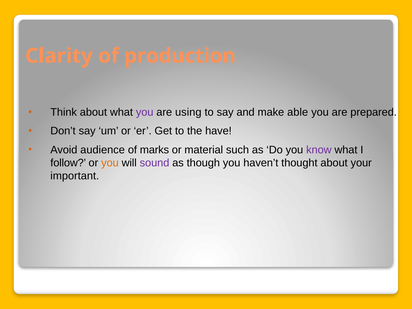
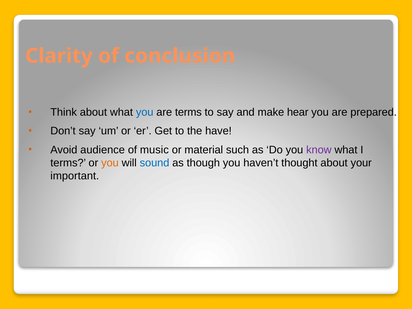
production: production -> conclusion
you at (145, 112) colour: purple -> blue
are using: using -> terms
able: able -> hear
marks: marks -> music
follow at (68, 163): follow -> terms
sound colour: purple -> blue
